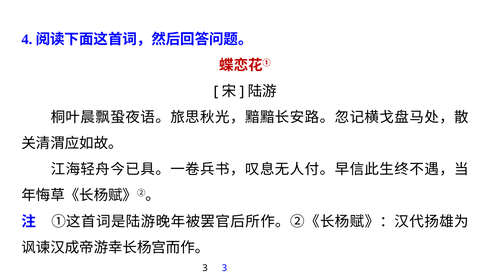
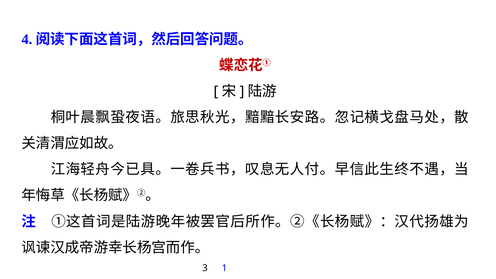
3 3: 3 -> 1
